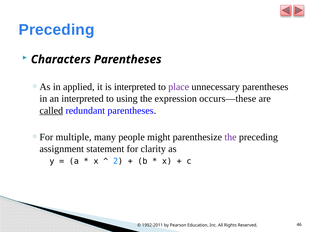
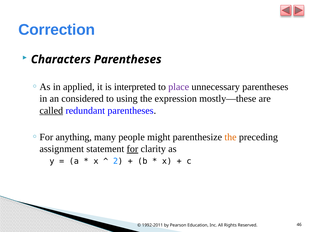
Preceding at (57, 30): Preceding -> Correction
an interpreted: interpreted -> considered
occurs—these: occurs—these -> mostly—these
multiple: multiple -> anything
the at (230, 137) colour: purple -> orange
for underline: none -> present
